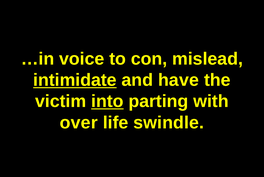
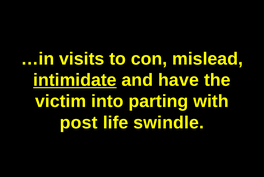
voice: voice -> visits
into underline: present -> none
over: over -> post
